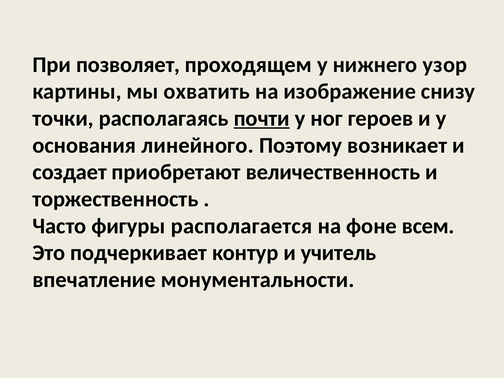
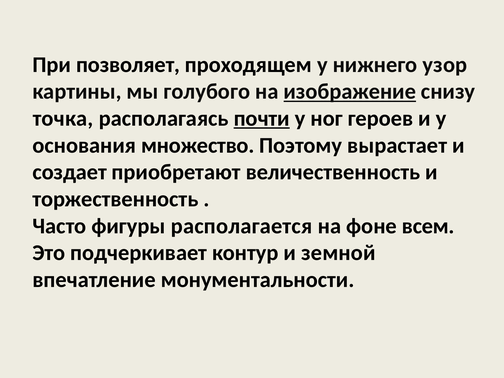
охватить: охватить -> голубого
изображение underline: none -> present
точки: точки -> точка
линейного: линейного -> множество
возникает: возникает -> вырастает
учитель: учитель -> земной
